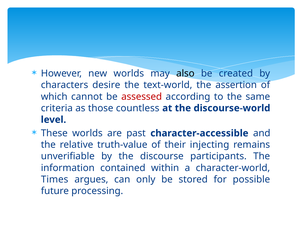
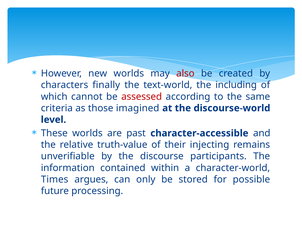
also colour: black -> red
desire: desire -> finally
assertion: assertion -> including
countless: countless -> imagined
